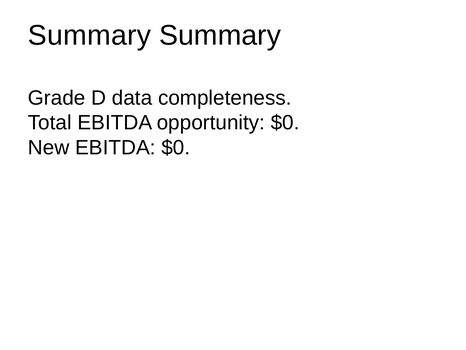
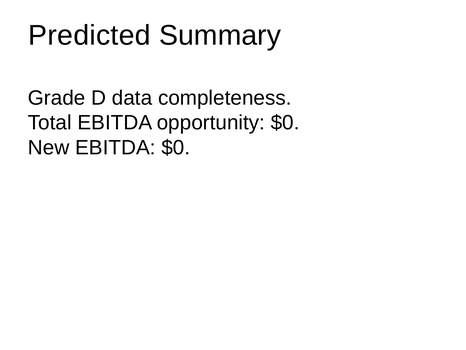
Summary at (89, 35): Summary -> Predicted
